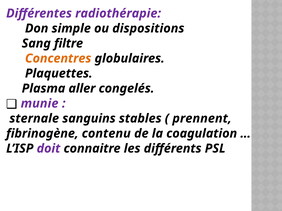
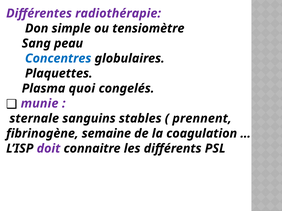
dispositions: dispositions -> tensiomètre
filtre: filtre -> peau
Concentres colour: orange -> blue
aller: aller -> quoi
contenu: contenu -> semaine
